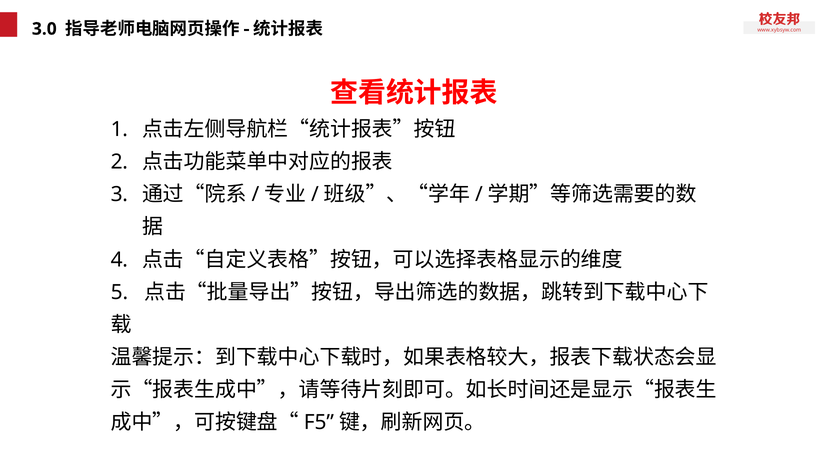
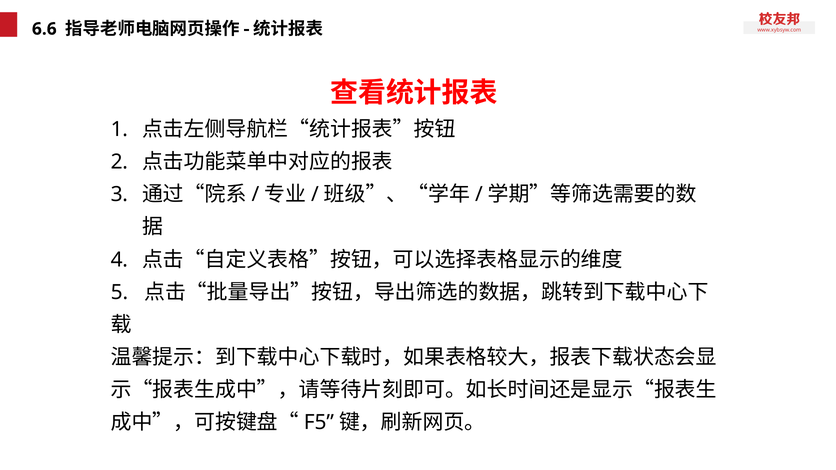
3.0: 3.0 -> 6.6
